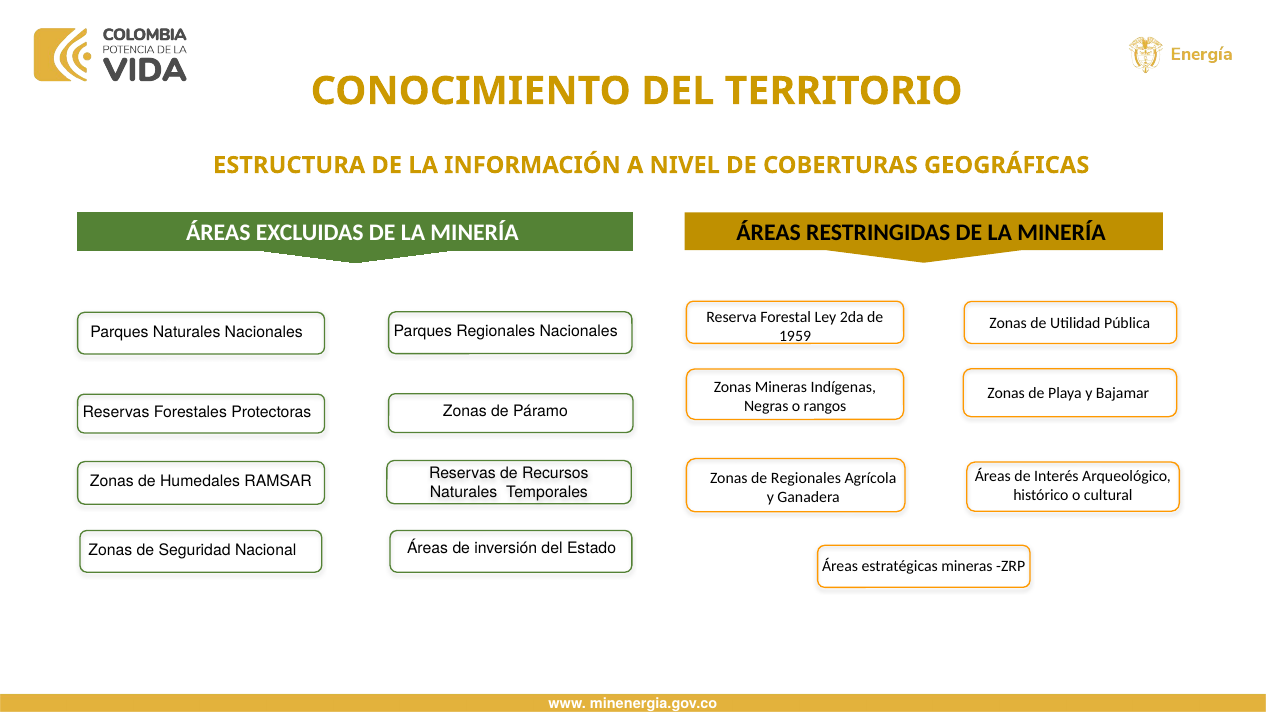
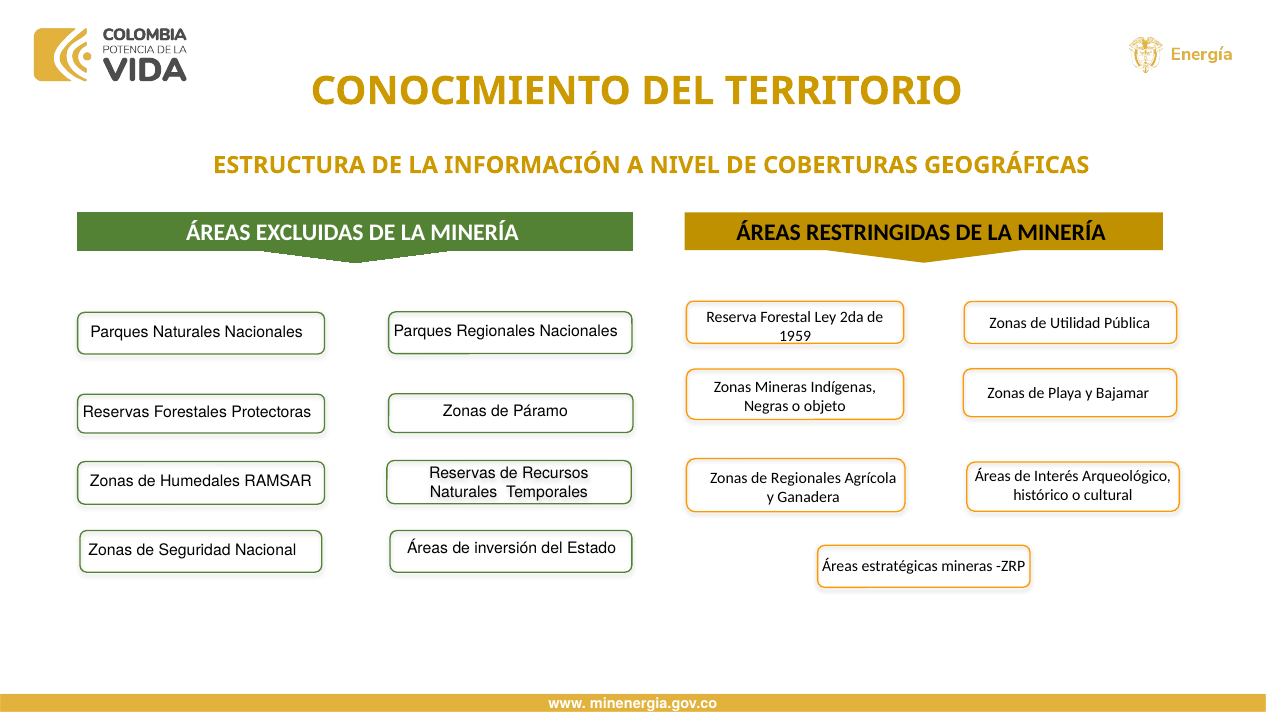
rangos: rangos -> objeto
